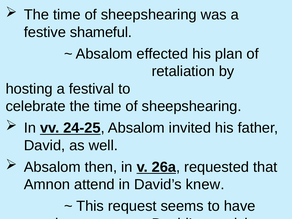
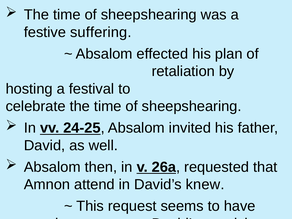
shameful: shameful -> suffering
